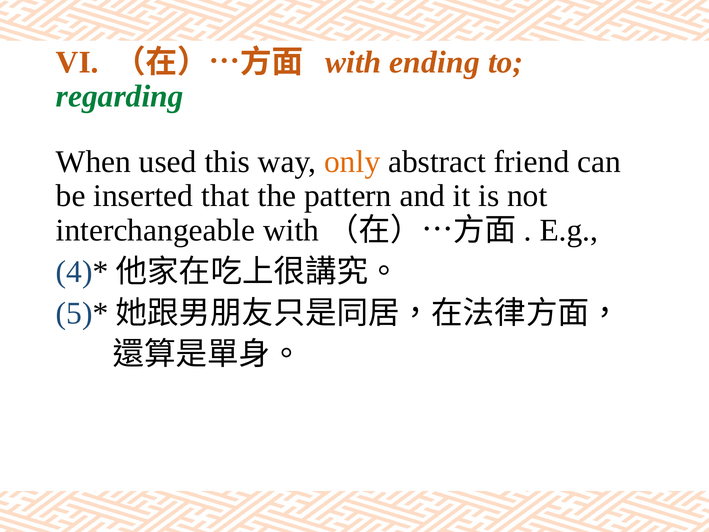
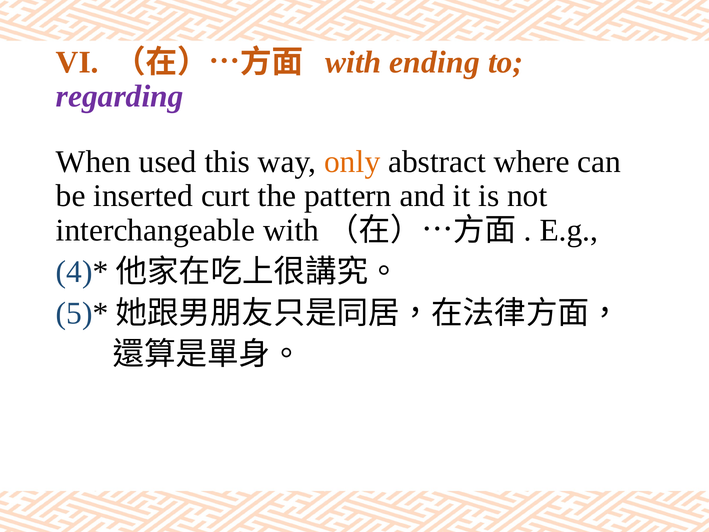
regarding colour: green -> purple
friend: friend -> where
that: that -> curt
